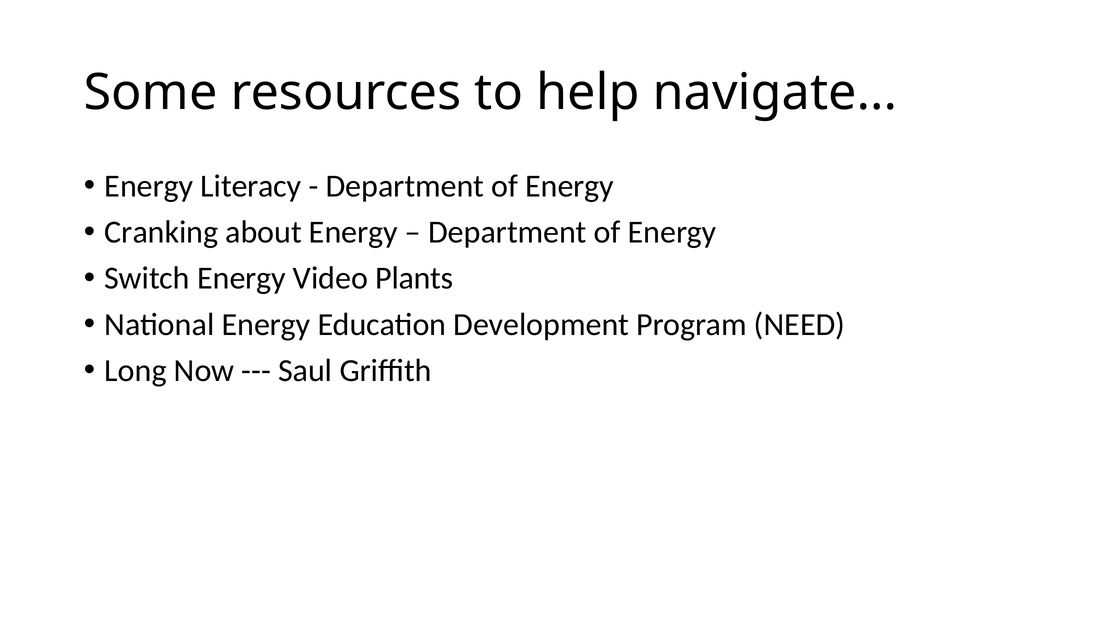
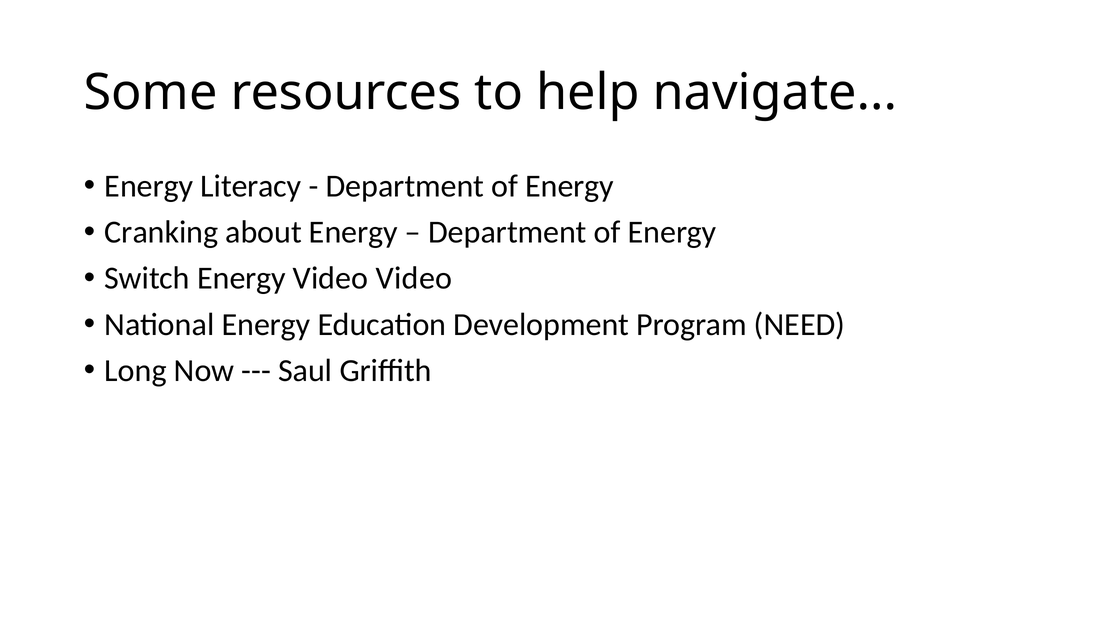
Video Plants: Plants -> Video
